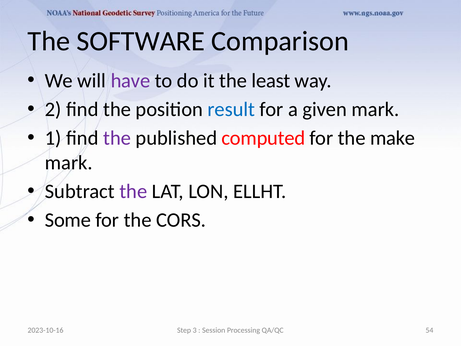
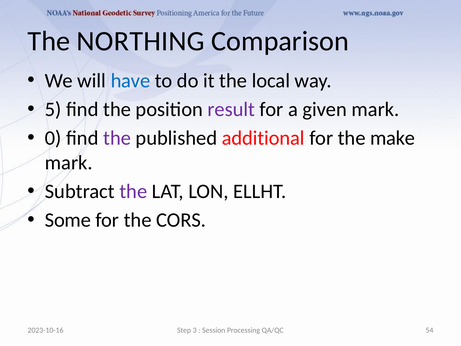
SOFTWARE: SOFTWARE -> NORTHING
have colour: purple -> blue
least: least -> local
2: 2 -> 5
result colour: blue -> purple
1: 1 -> 0
computed: computed -> additional
